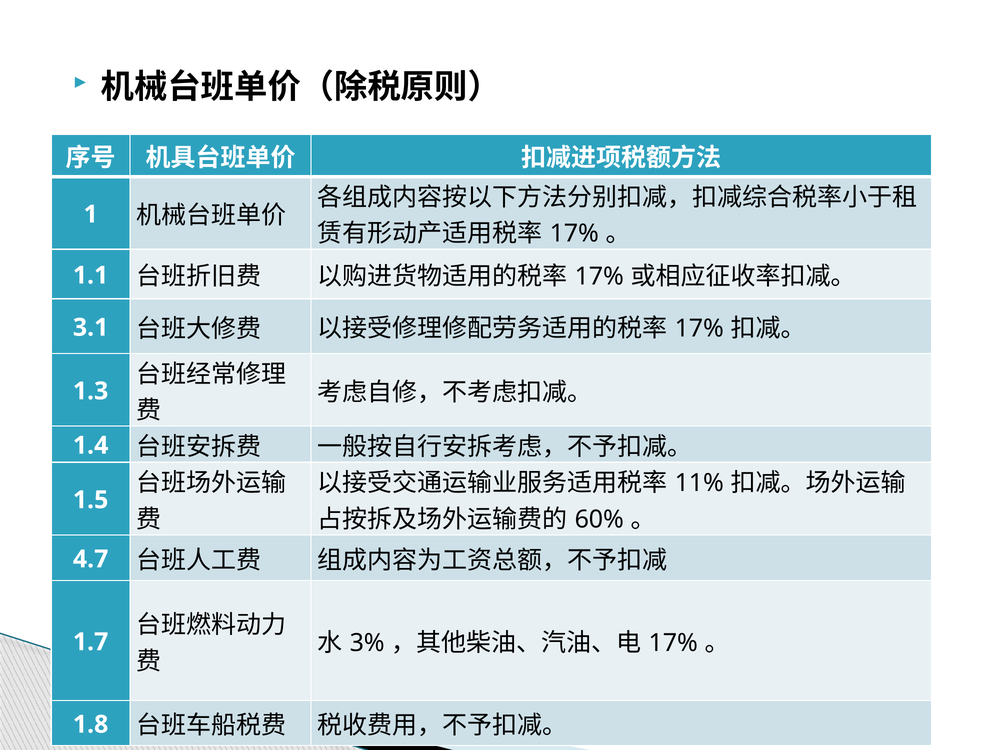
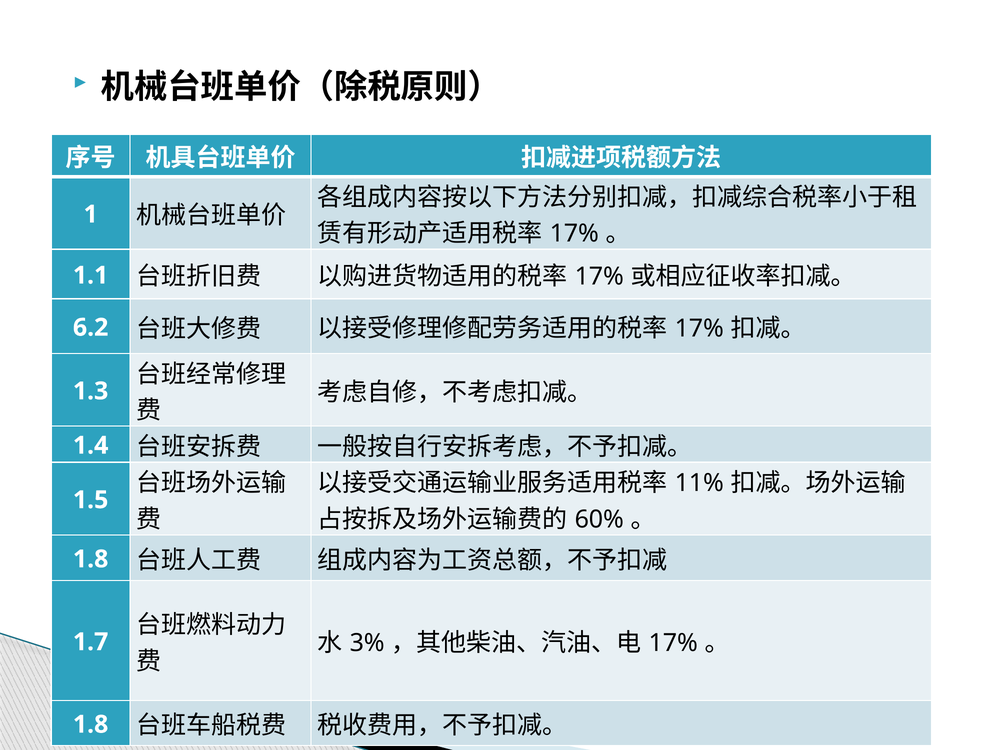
3.1: 3.1 -> 6.2
4.7 at (91, 559): 4.7 -> 1.8
